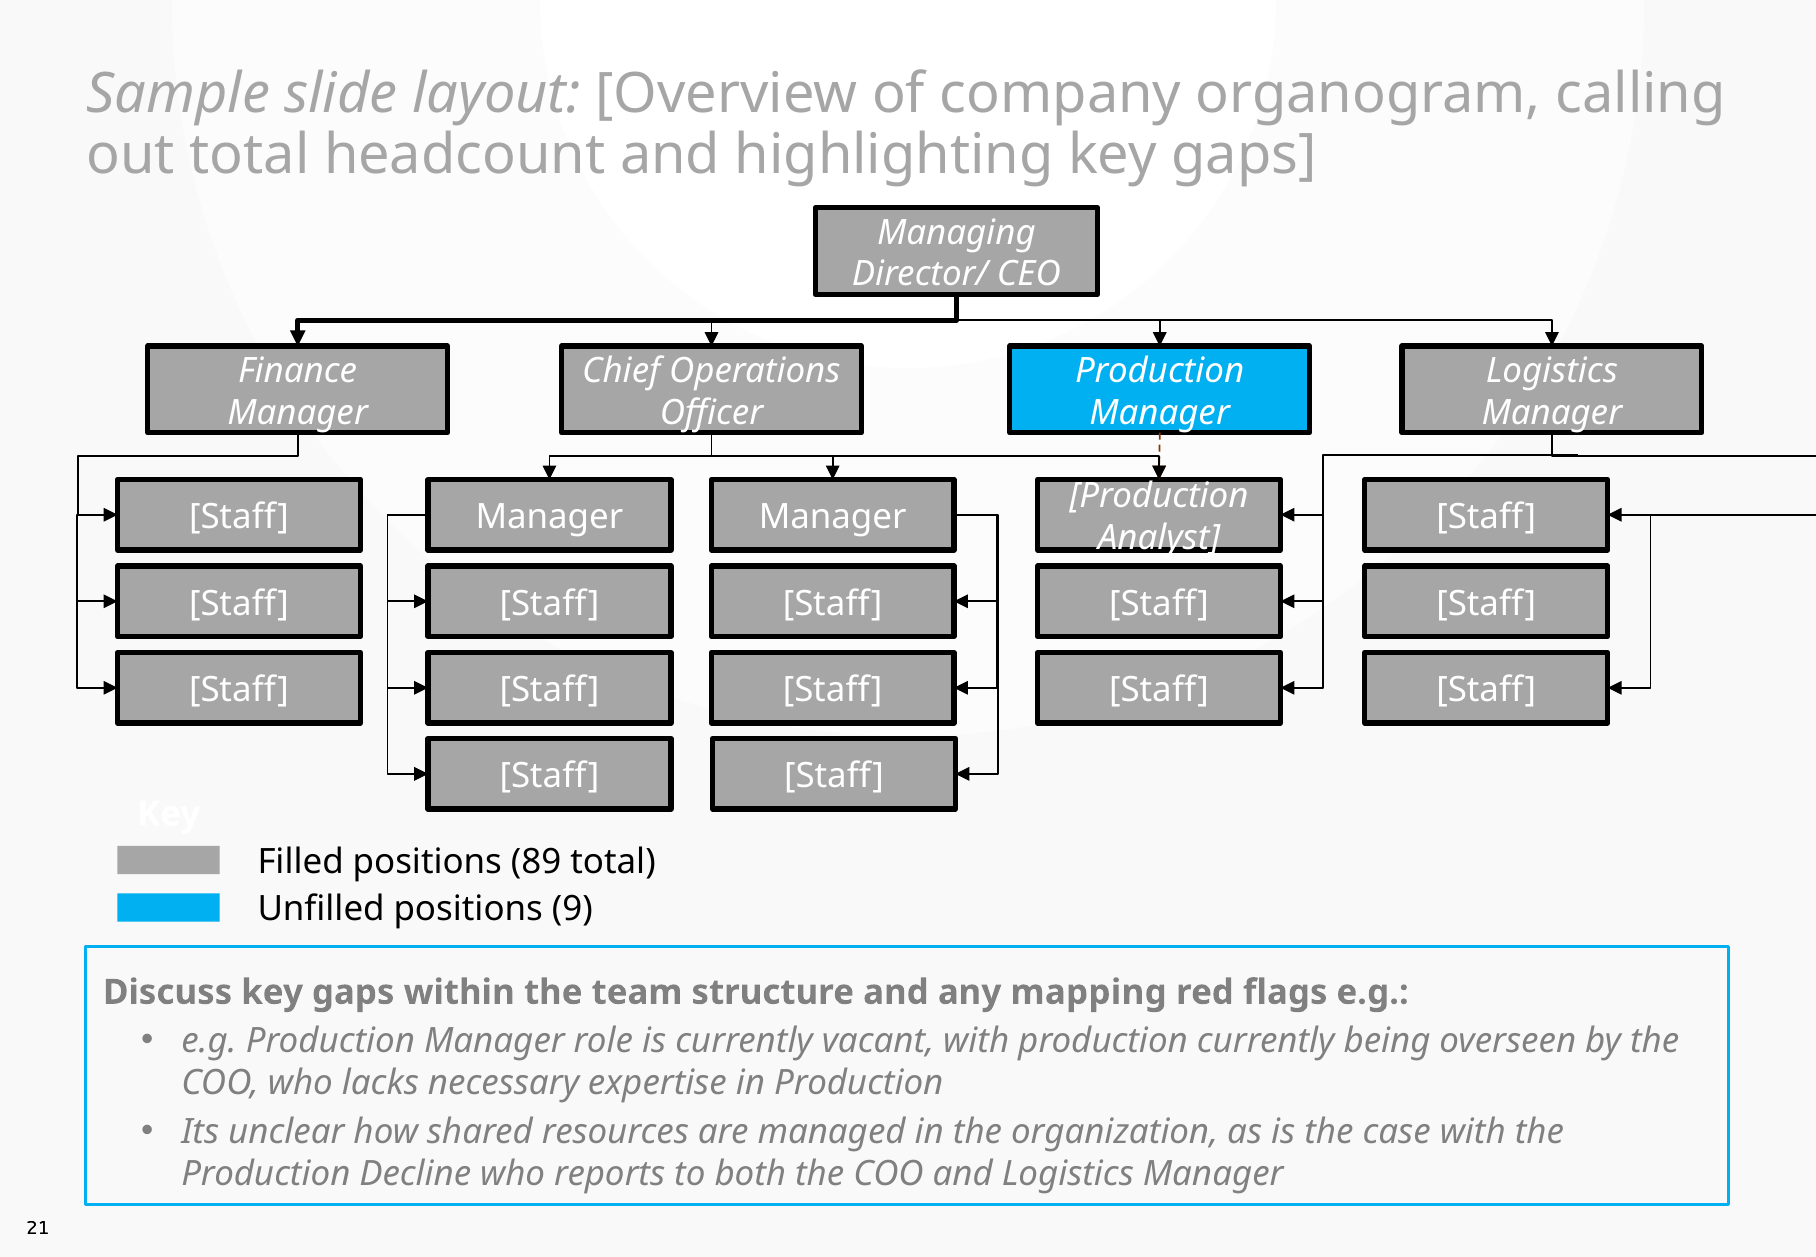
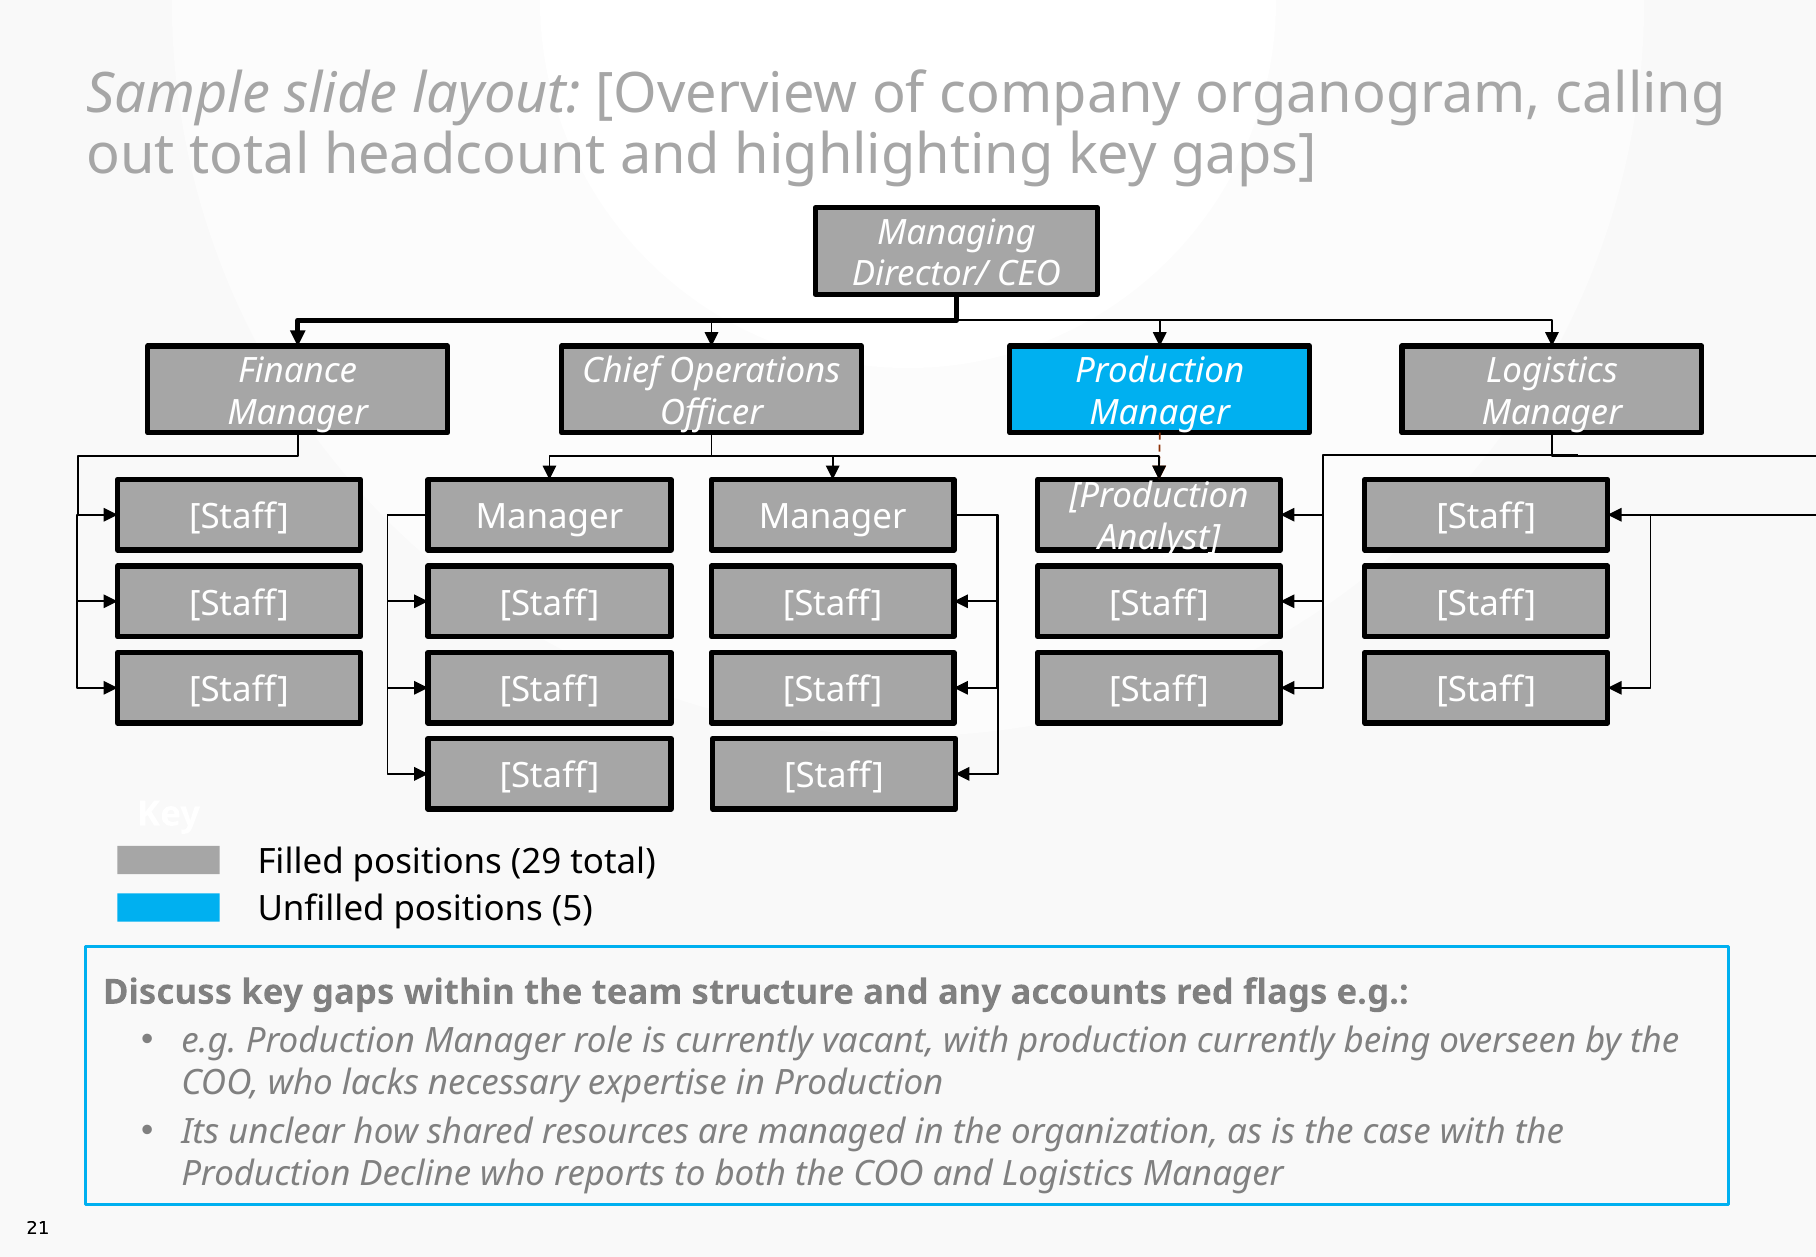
89: 89 -> 29
9: 9 -> 5
mapping: mapping -> accounts
